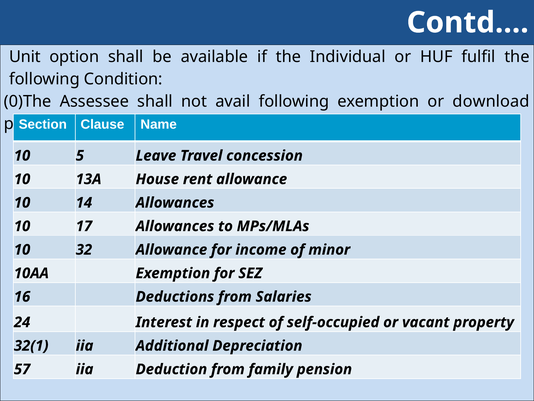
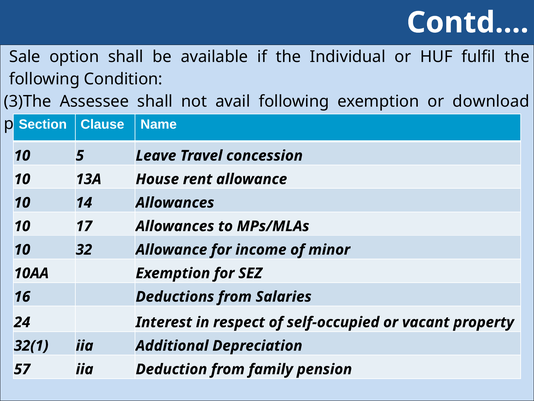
Unit: Unit -> Sale
0)The: 0)The -> 3)The
